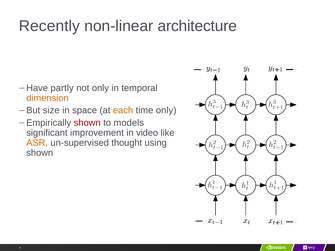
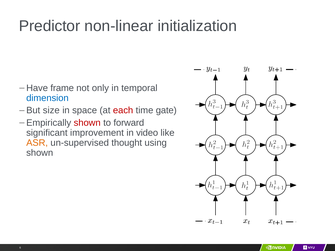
Recently: Recently -> Predictor
architecture: architecture -> initialization
partly: partly -> frame
dimension colour: orange -> blue
each colour: orange -> red
time only: only -> gate
models: models -> forward
